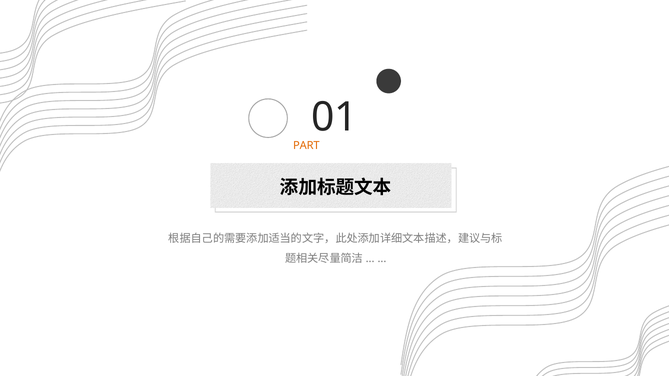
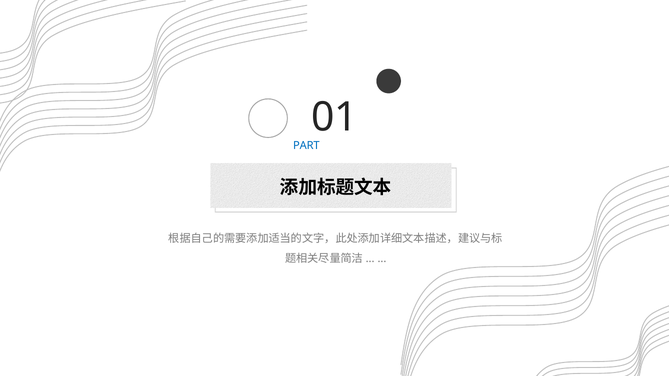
PART colour: orange -> blue
